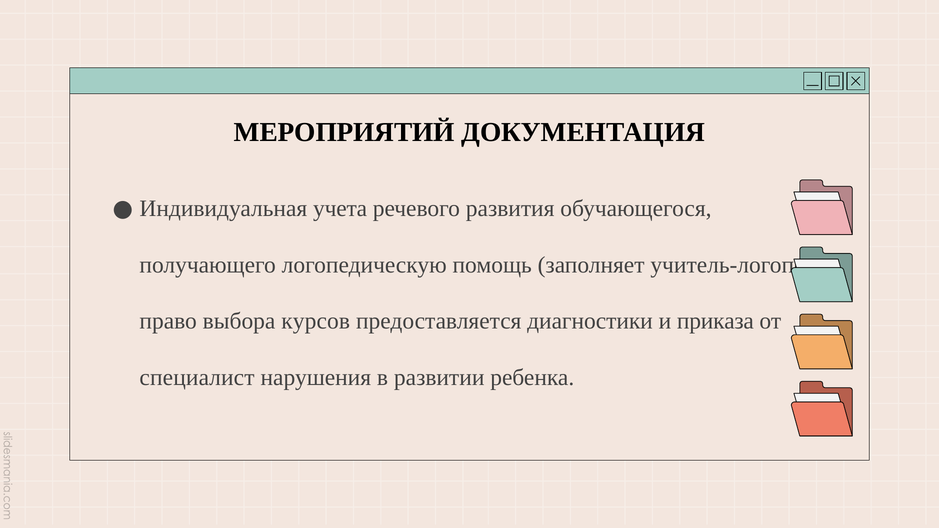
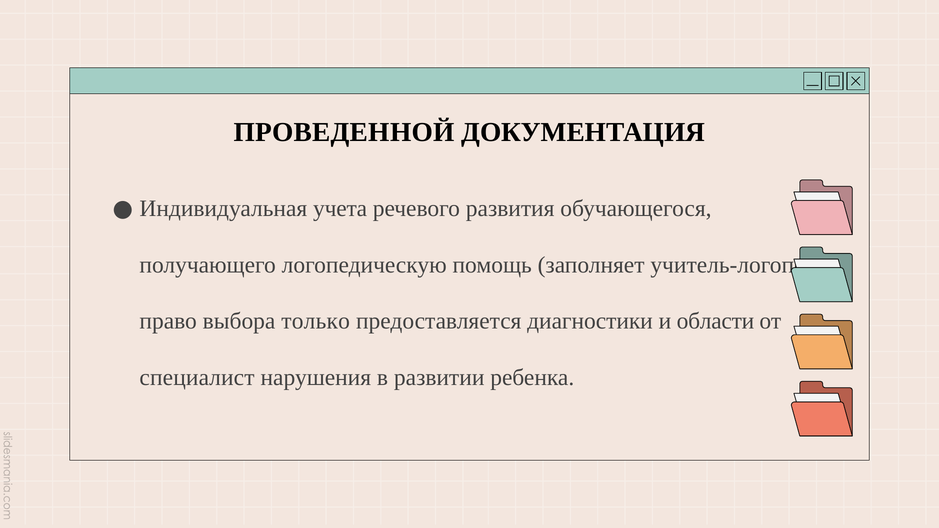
МЕРОПРИЯТИЙ: МЕРОПРИЯТИЙ -> ПРОВЕДЕННОЙ
курсов: курсов -> только
приказа: приказа -> области
